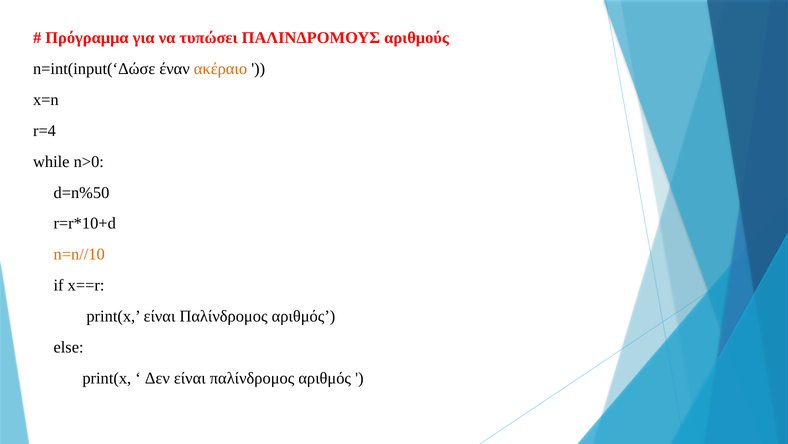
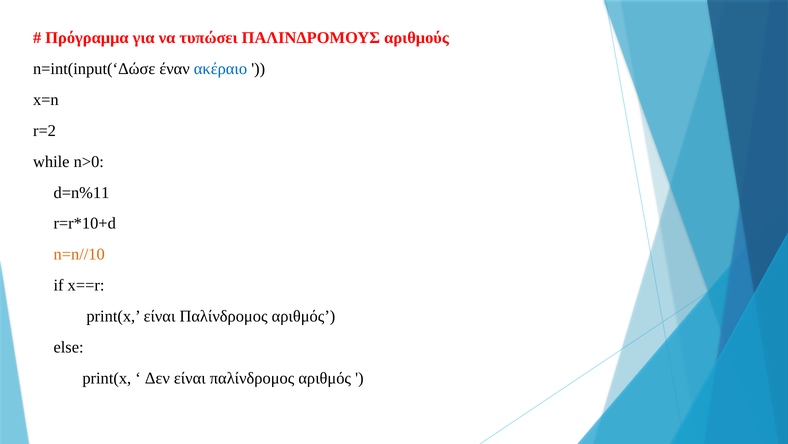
ακέραιο colour: orange -> blue
r=4: r=4 -> r=2
d=n%50: d=n%50 -> d=n%11
